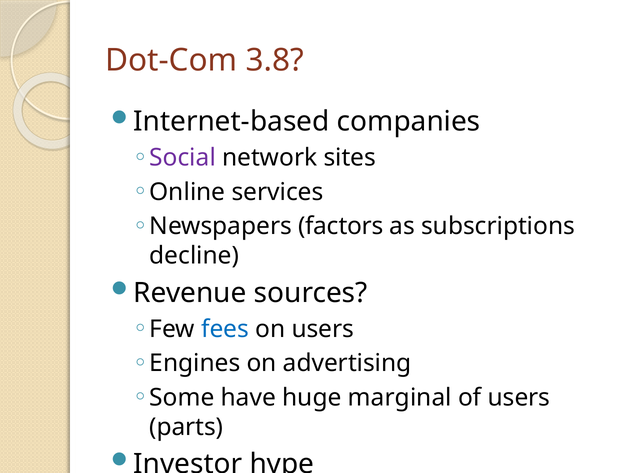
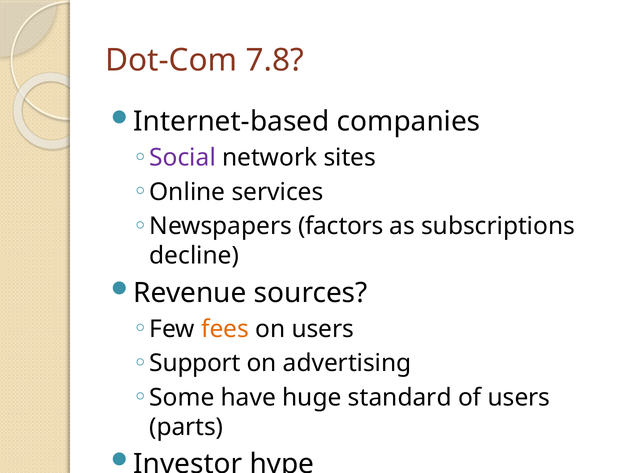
3.8: 3.8 -> 7.8
fees colour: blue -> orange
Engines: Engines -> Support
marginal: marginal -> standard
